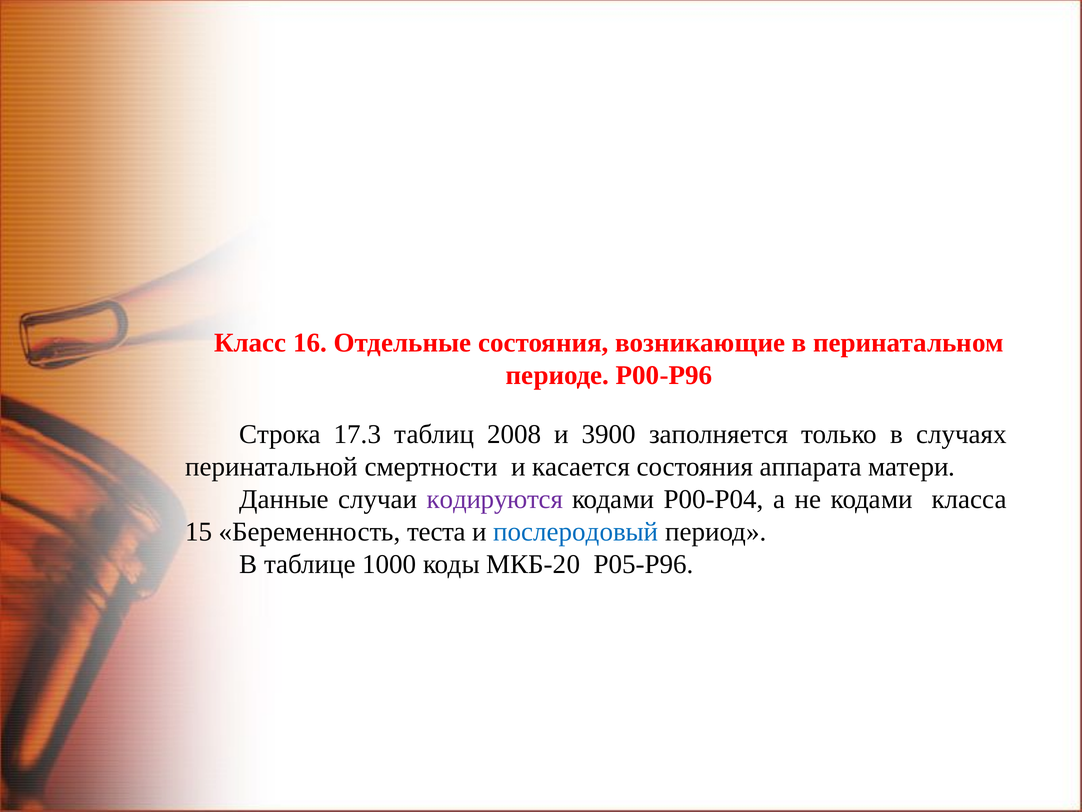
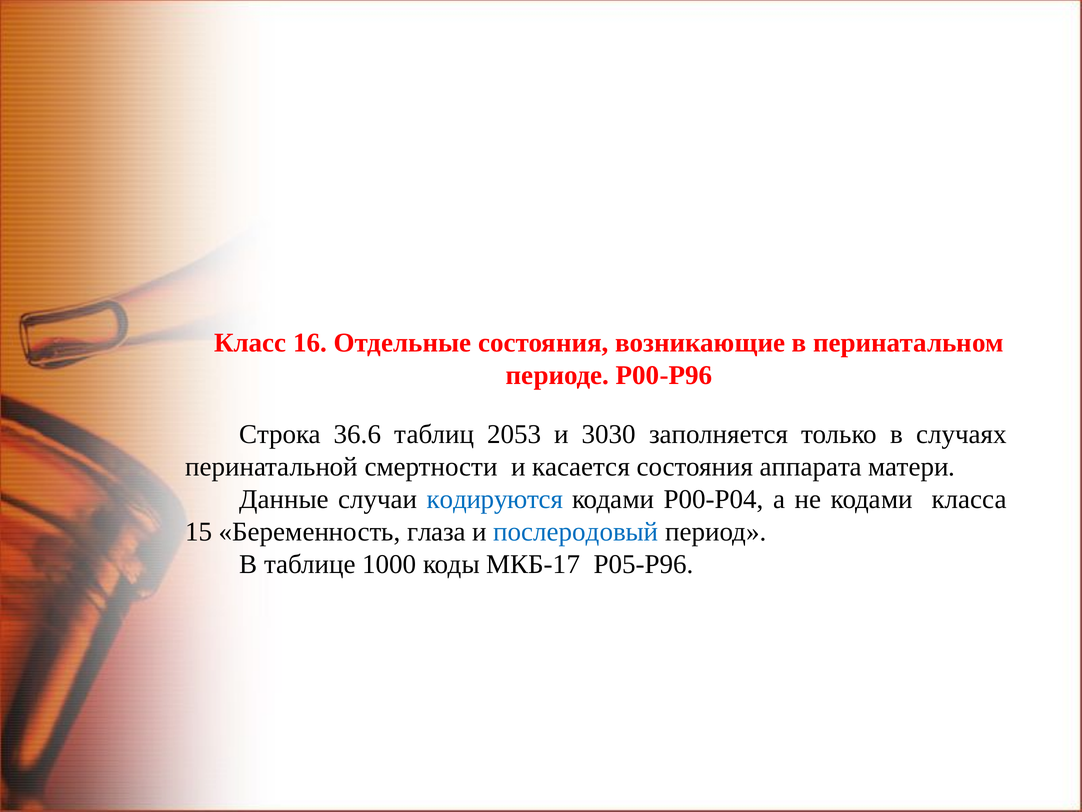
17.3: 17.3 -> 36.6
2008: 2008 -> 2053
3900: 3900 -> 3030
кодируются colour: purple -> blue
теста: теста -> глаза
МКБ-20: МКБ-20 -> МКБ-17
